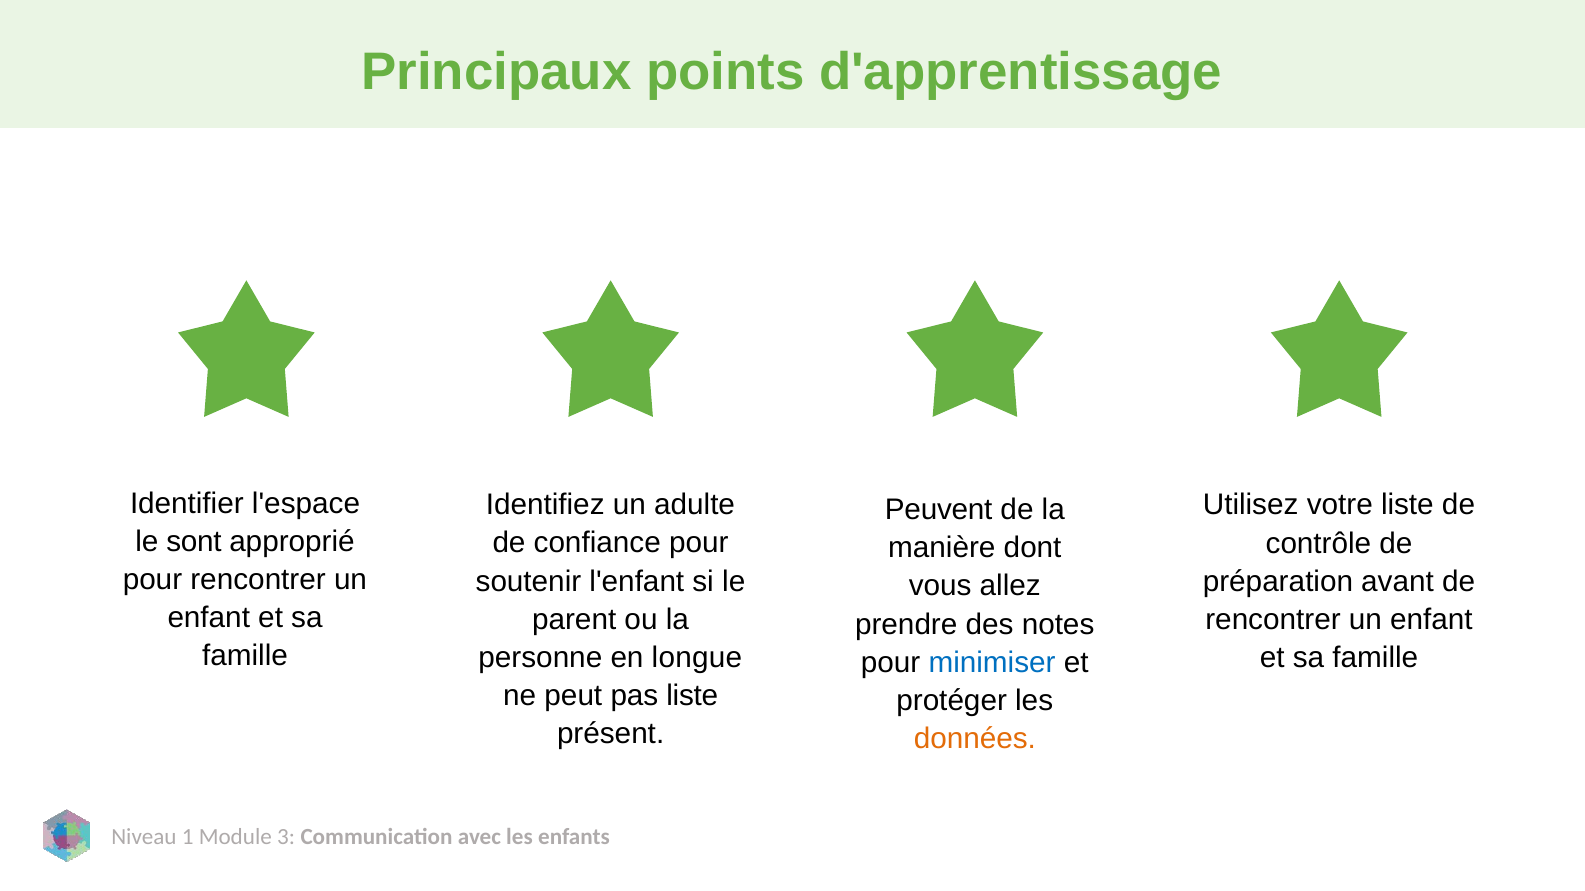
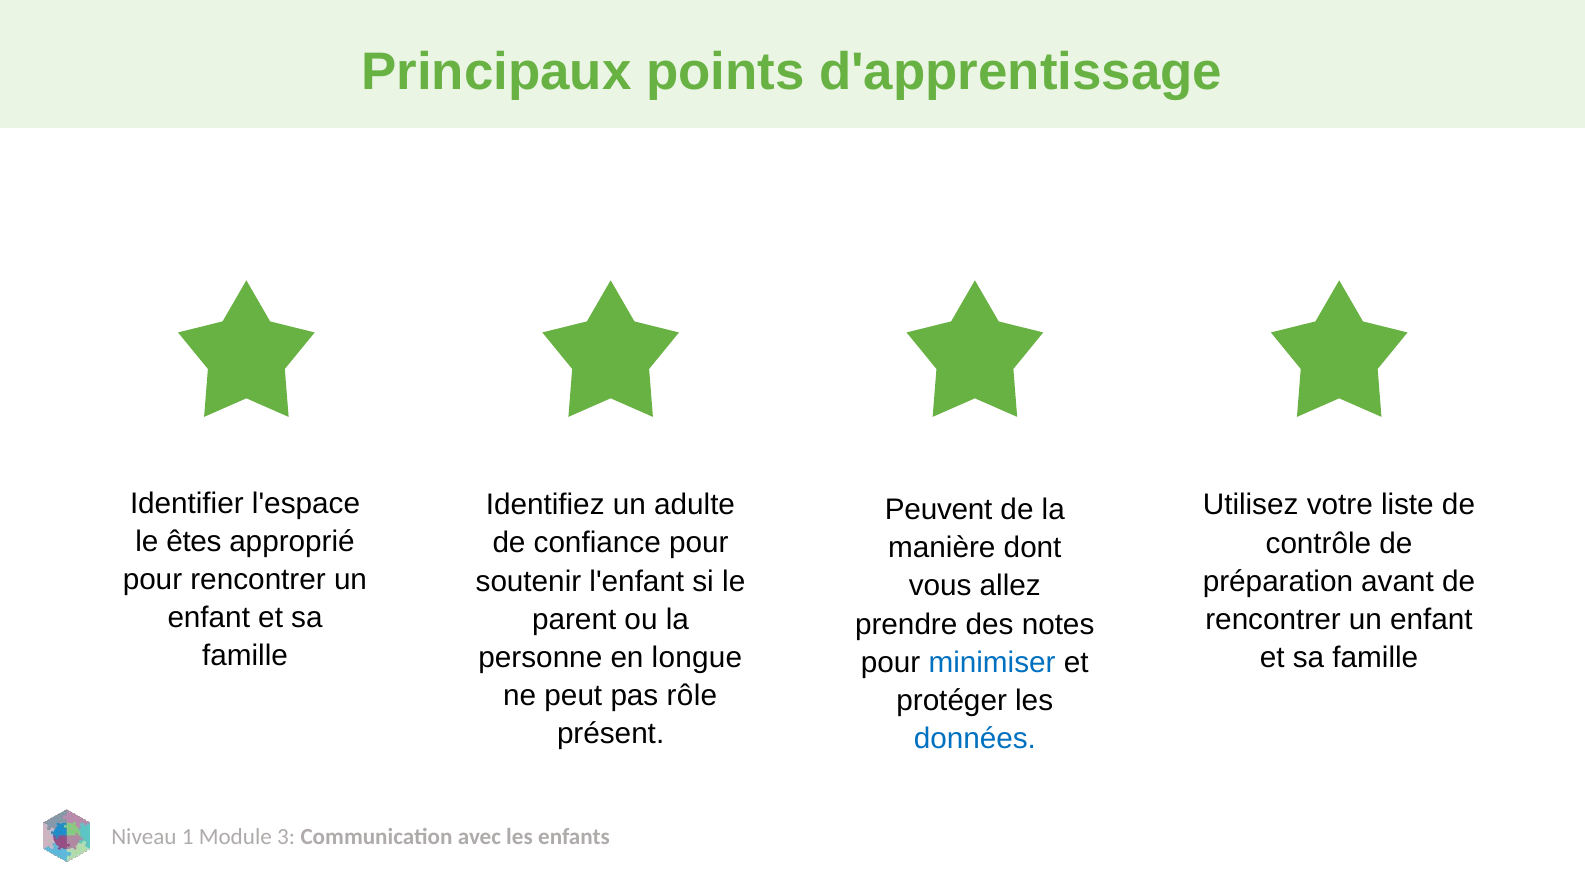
sont: sont -> êtes
pas liste: liste -> rôle
données colour: orange -> blue
